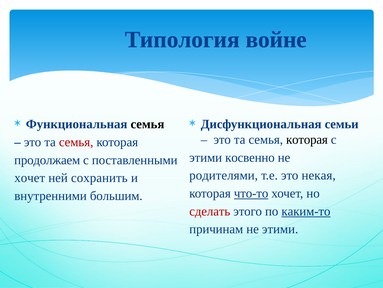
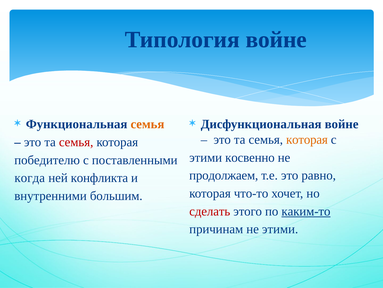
семья at (147, 124) colour: black -> orange
Дисфункциональная семьи: семьи -> войне
которая at (307, 139) colour: black -> orange
продолжаем: продолжаем -> победителю
родителями: родителями -> продолжаем
некая: некая -> равно
хочет at (30, 178): хочет -> когда
сохранить: сохранить -> конфликта
что-то underline: present -> none
